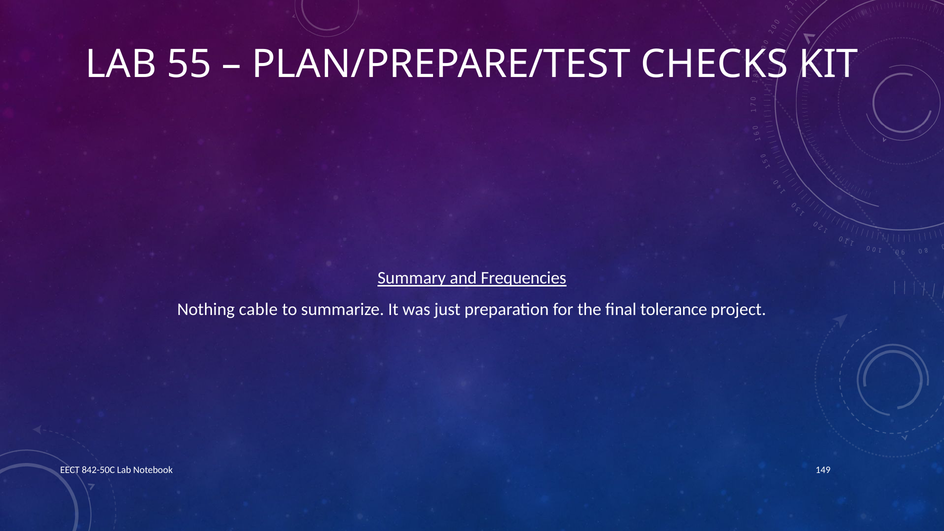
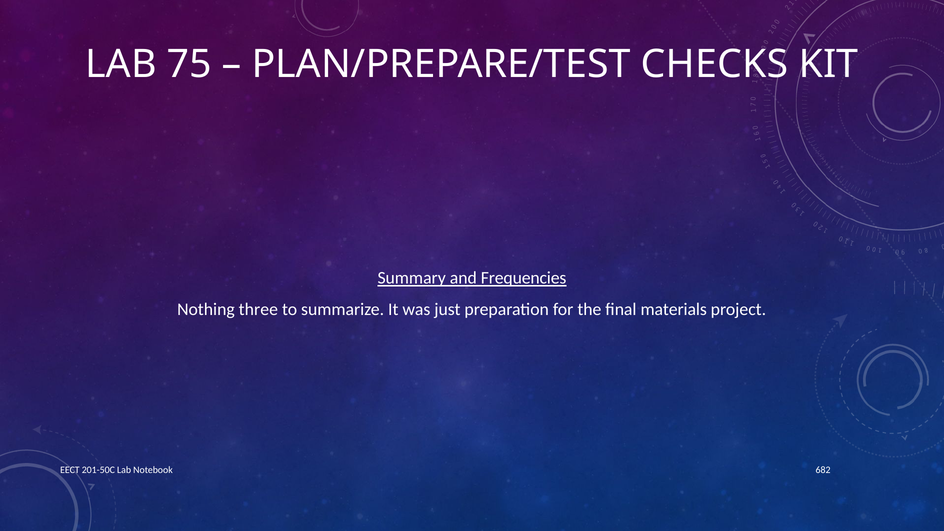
55: 55 -> 75
cable: cable -> three
tolerance: tolerance -> materials
842-50C: 842-50C -> 201-50C
149: 149 -> 682
